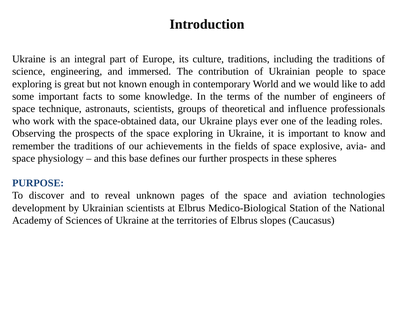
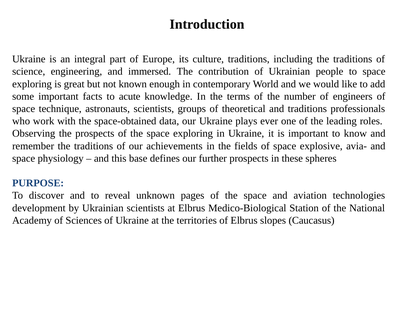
to some: some -> acute
and influence: influence -> traditions
